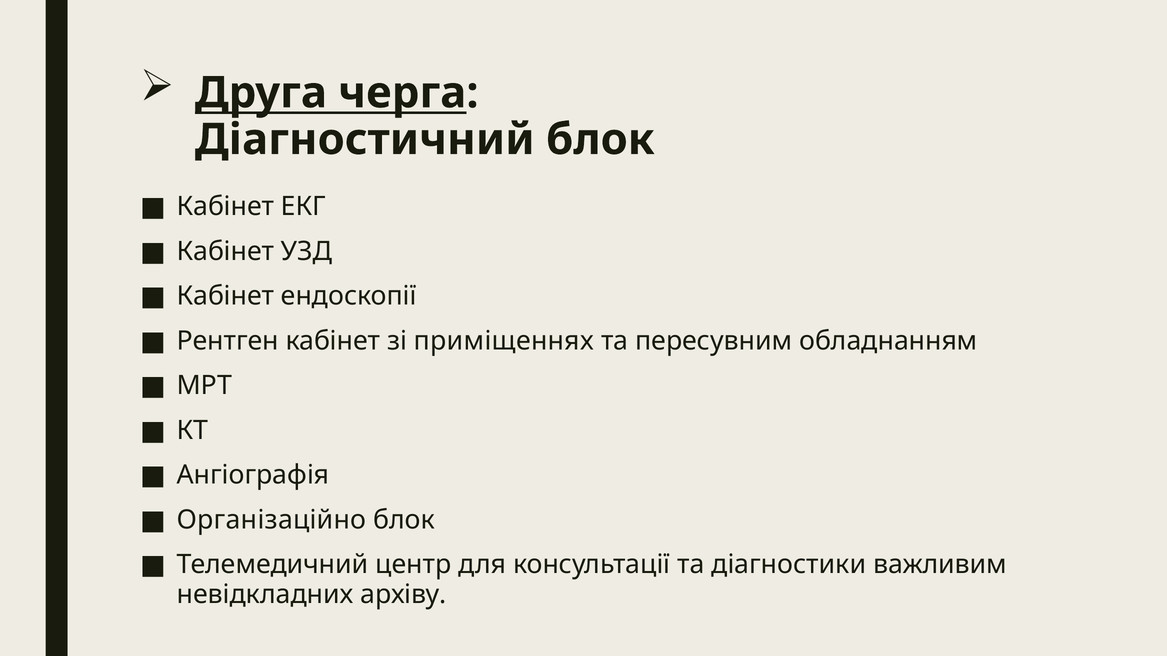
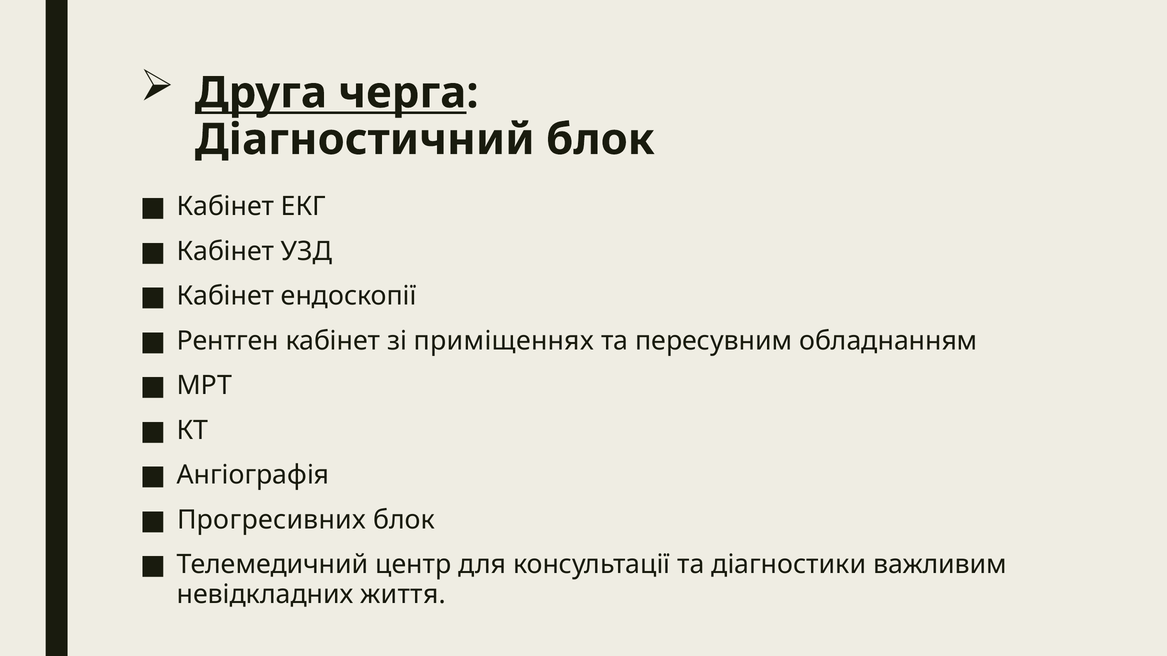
Організаційно: Організаційно -> Прогресивних
архіву: архіву -> життя
